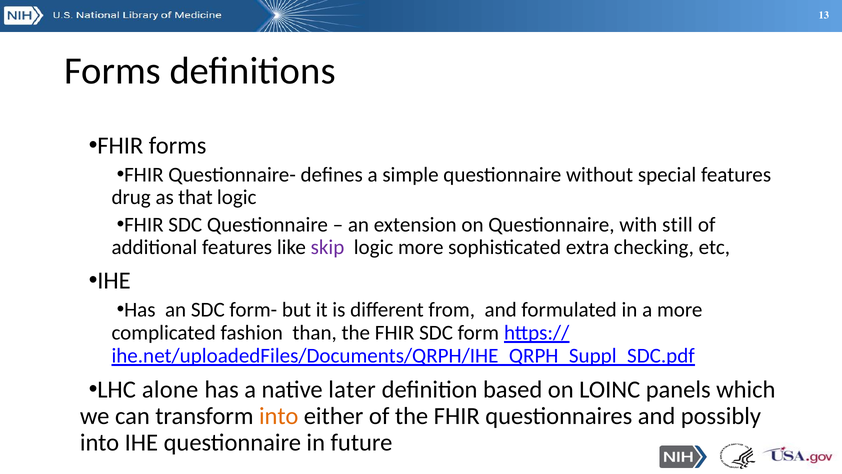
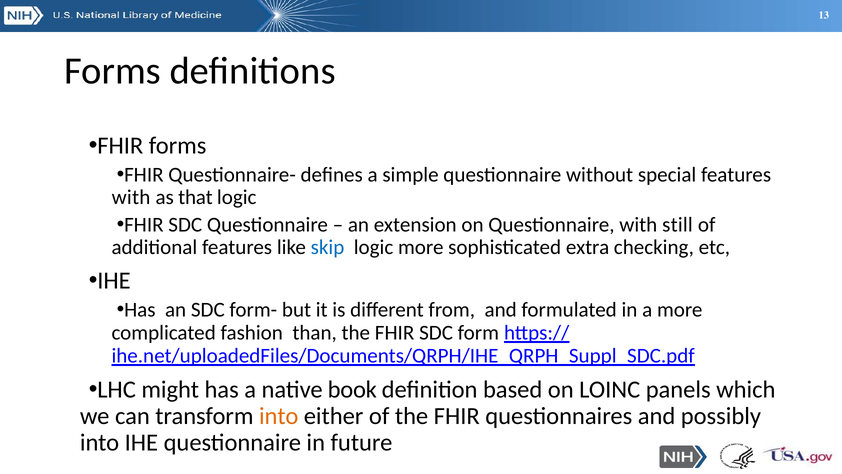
drug at (131, 197): drug -> with
skip colour: purple -> blue
alone: alone -> might
later: later -> book
